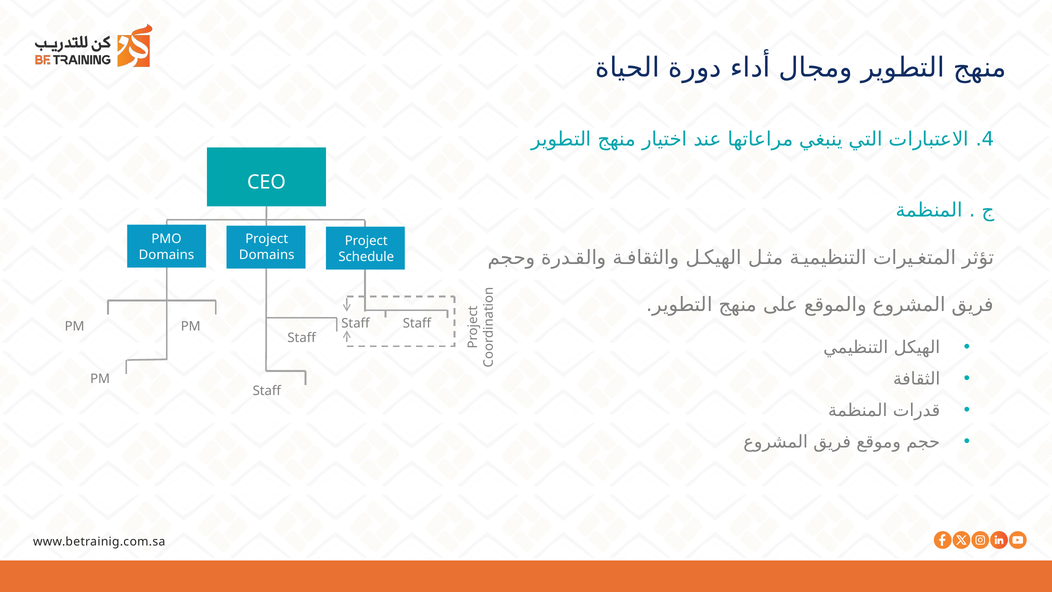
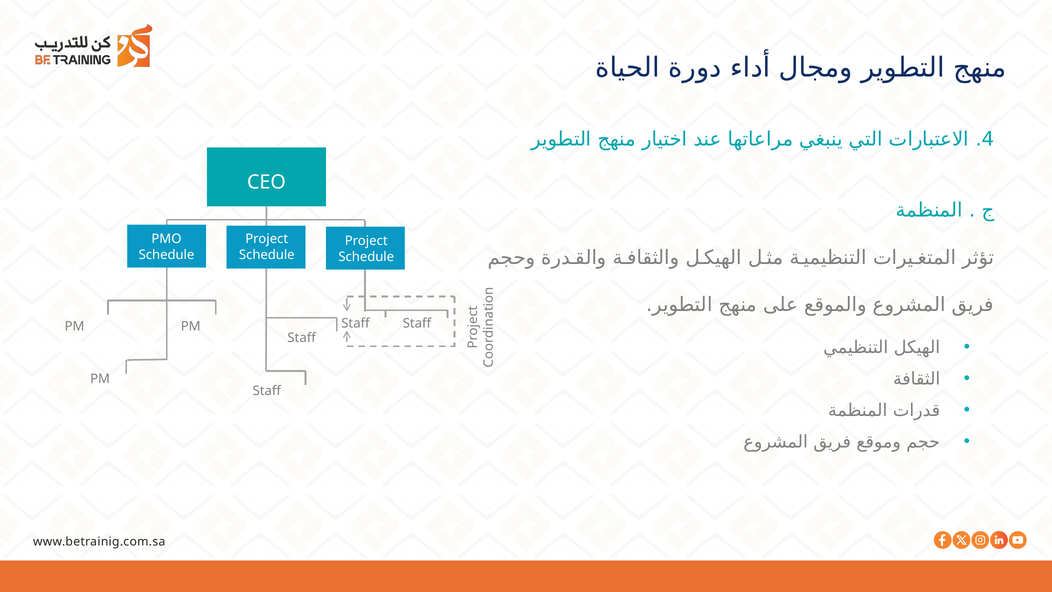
Domains at (166, 255): Domains -> Schedule
Domains at (267, 255): Domains -> Schedule
